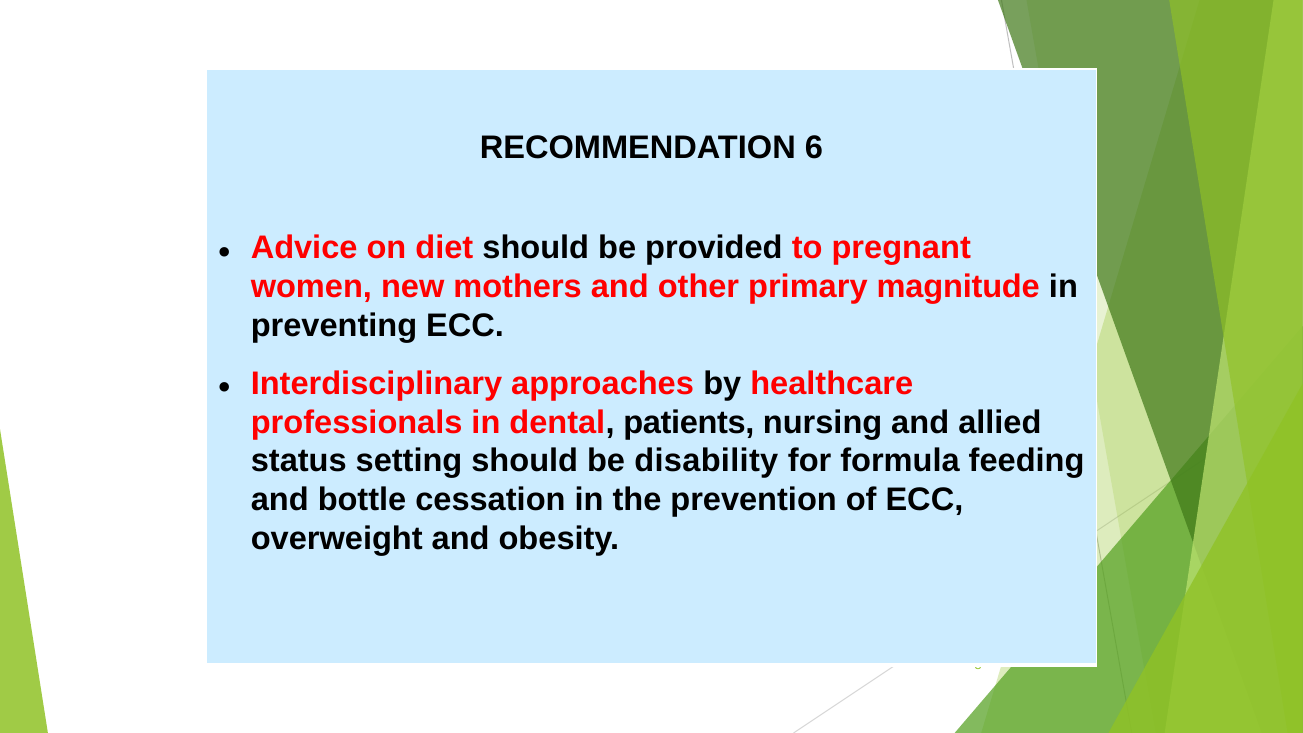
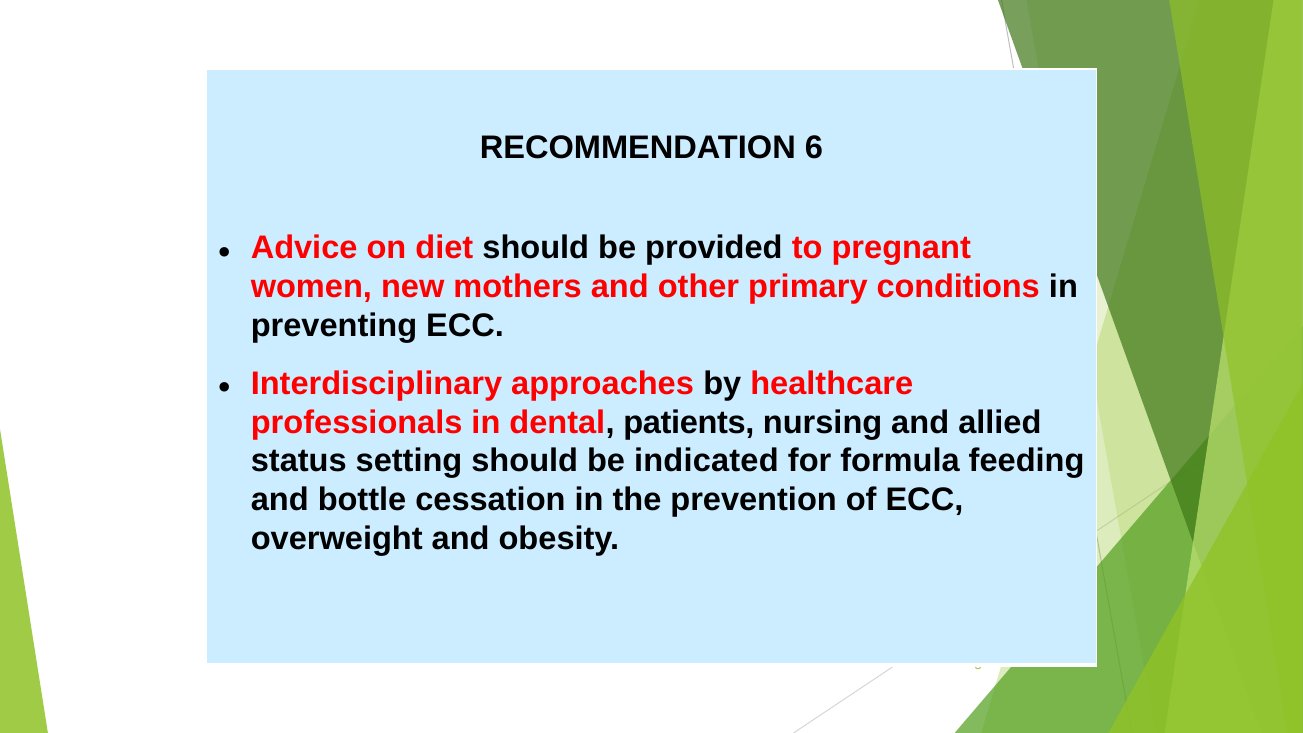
magnitude: magnitude -> conditions
disability: disability -> indicated
